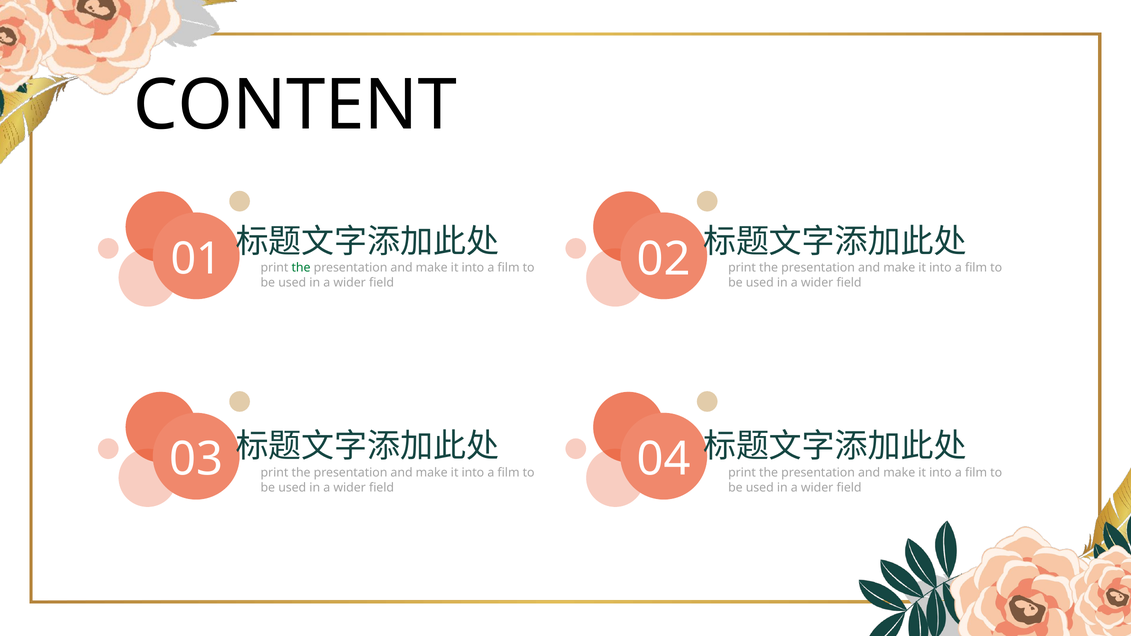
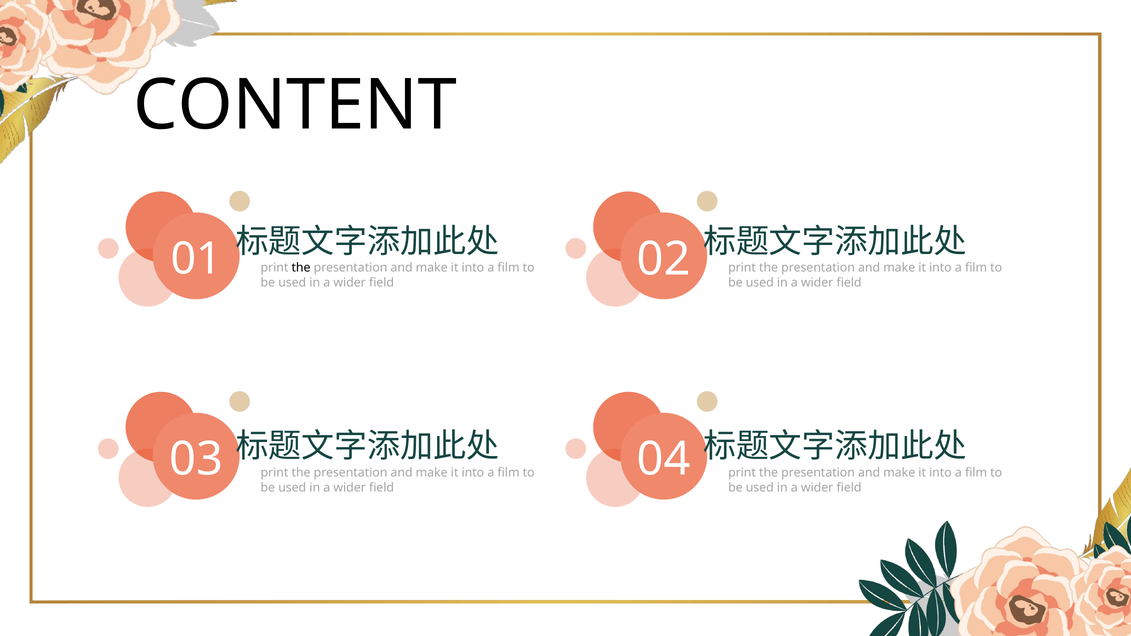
the at (301, 268) colour: green -> black
